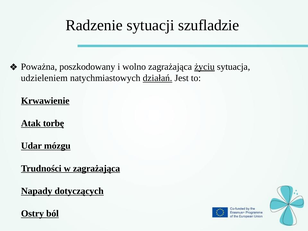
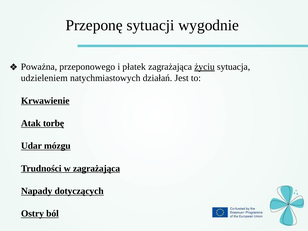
Radzenie: Radzenie -> Przeponę
szufladzie: szufladzie -> wygodnie
poszkodowany: poszkodowany -> przeponowego
wolno: wolno -> płatek
działań underline: present -> none
